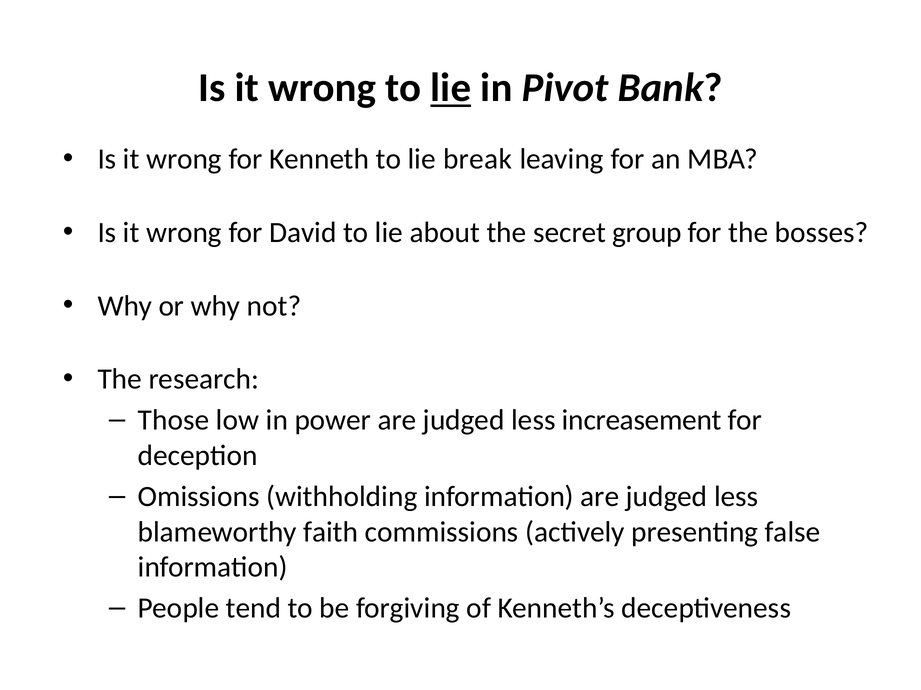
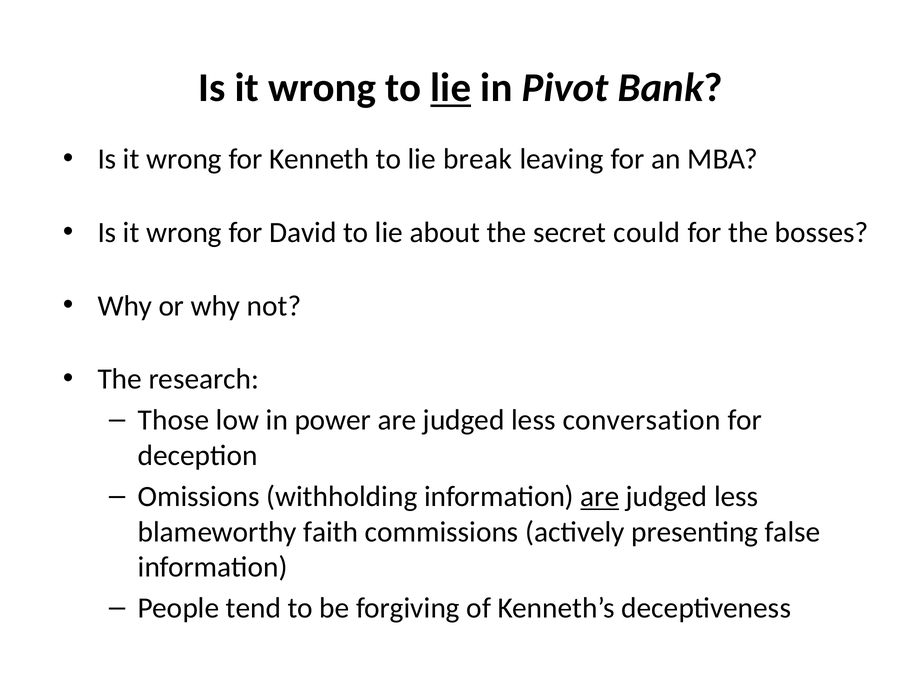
group: group -> could
increasement: increasement -> conversation
are at (600, 497) underline: none -> present
